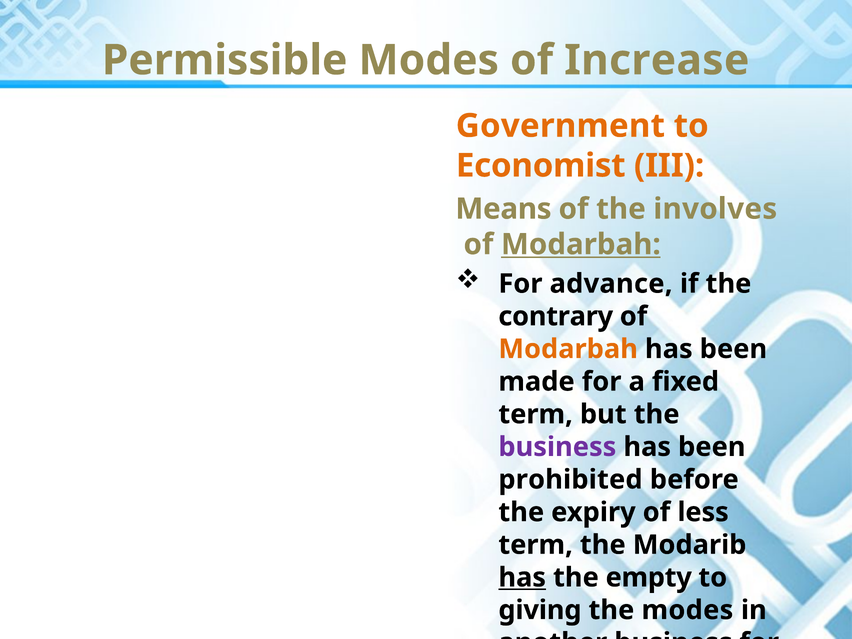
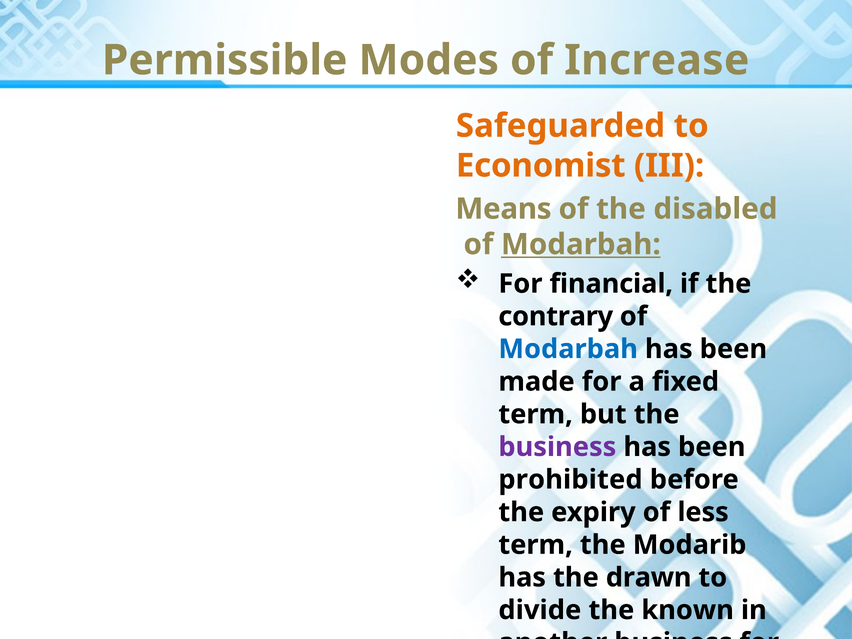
Government: Government -> Safeguarded
involves: involves -> disabled
advance: advance -> financial
Modarbah at (568, 349) colour: orange -> blue
has at (522, 577) underline: present -> none
empty: empty -> drawn
giving: giving -> divide
the modes: modes -> known
